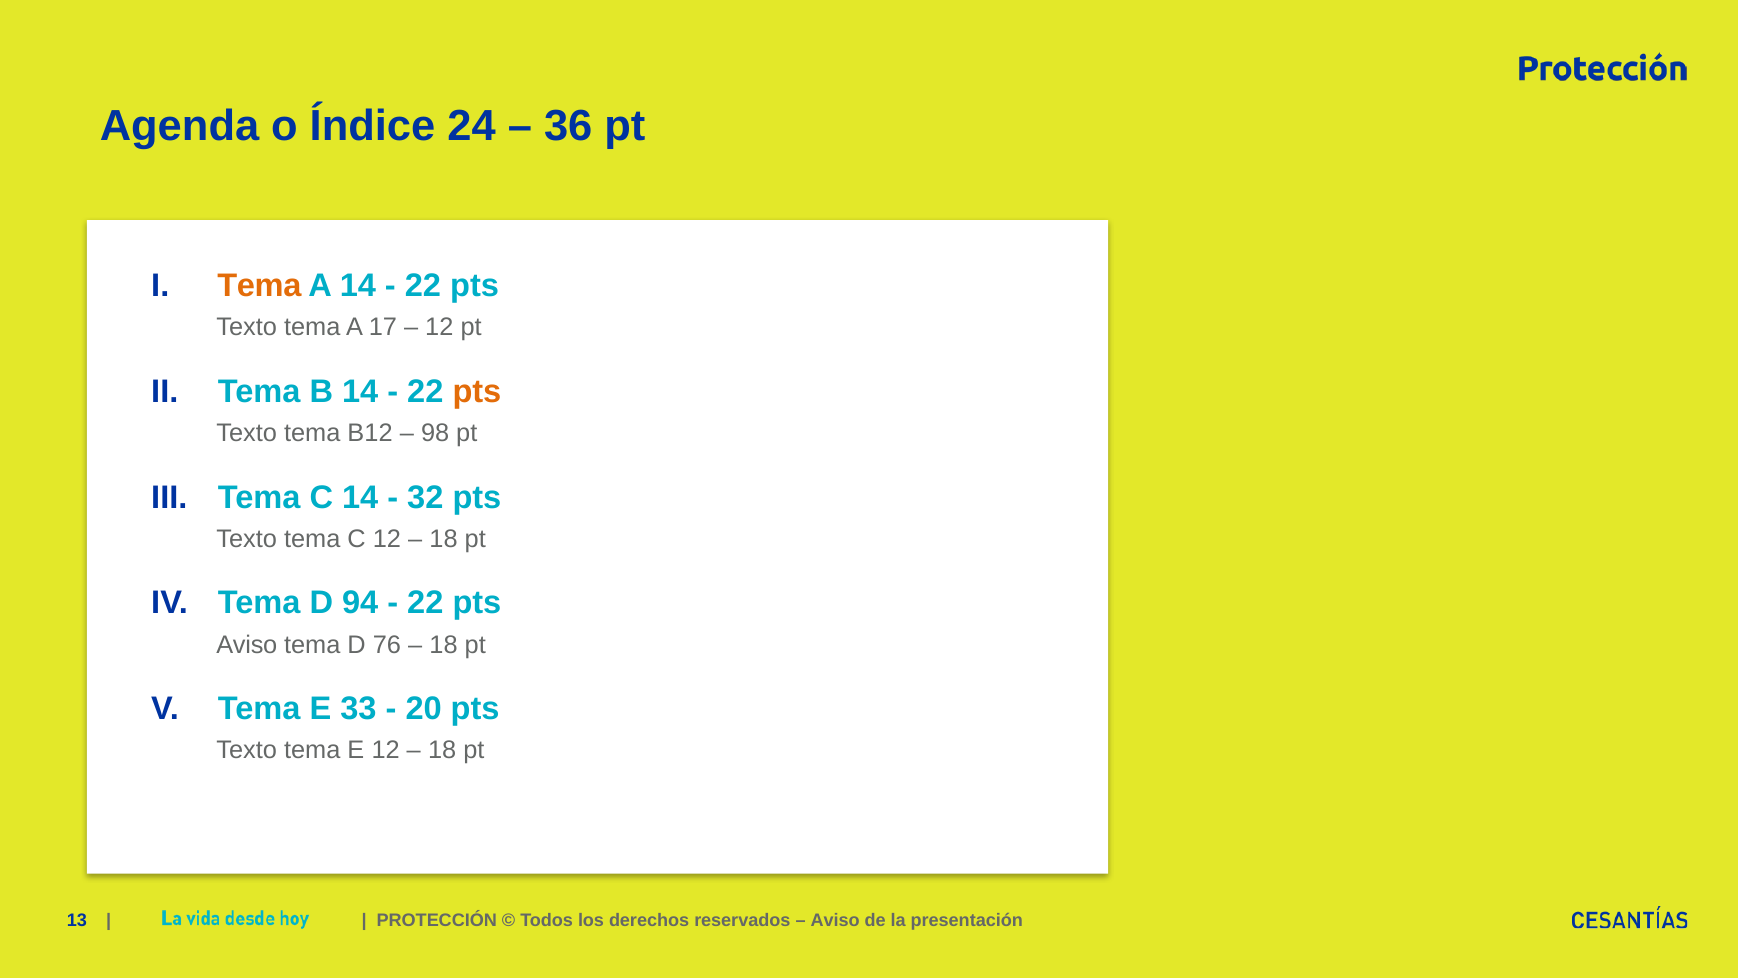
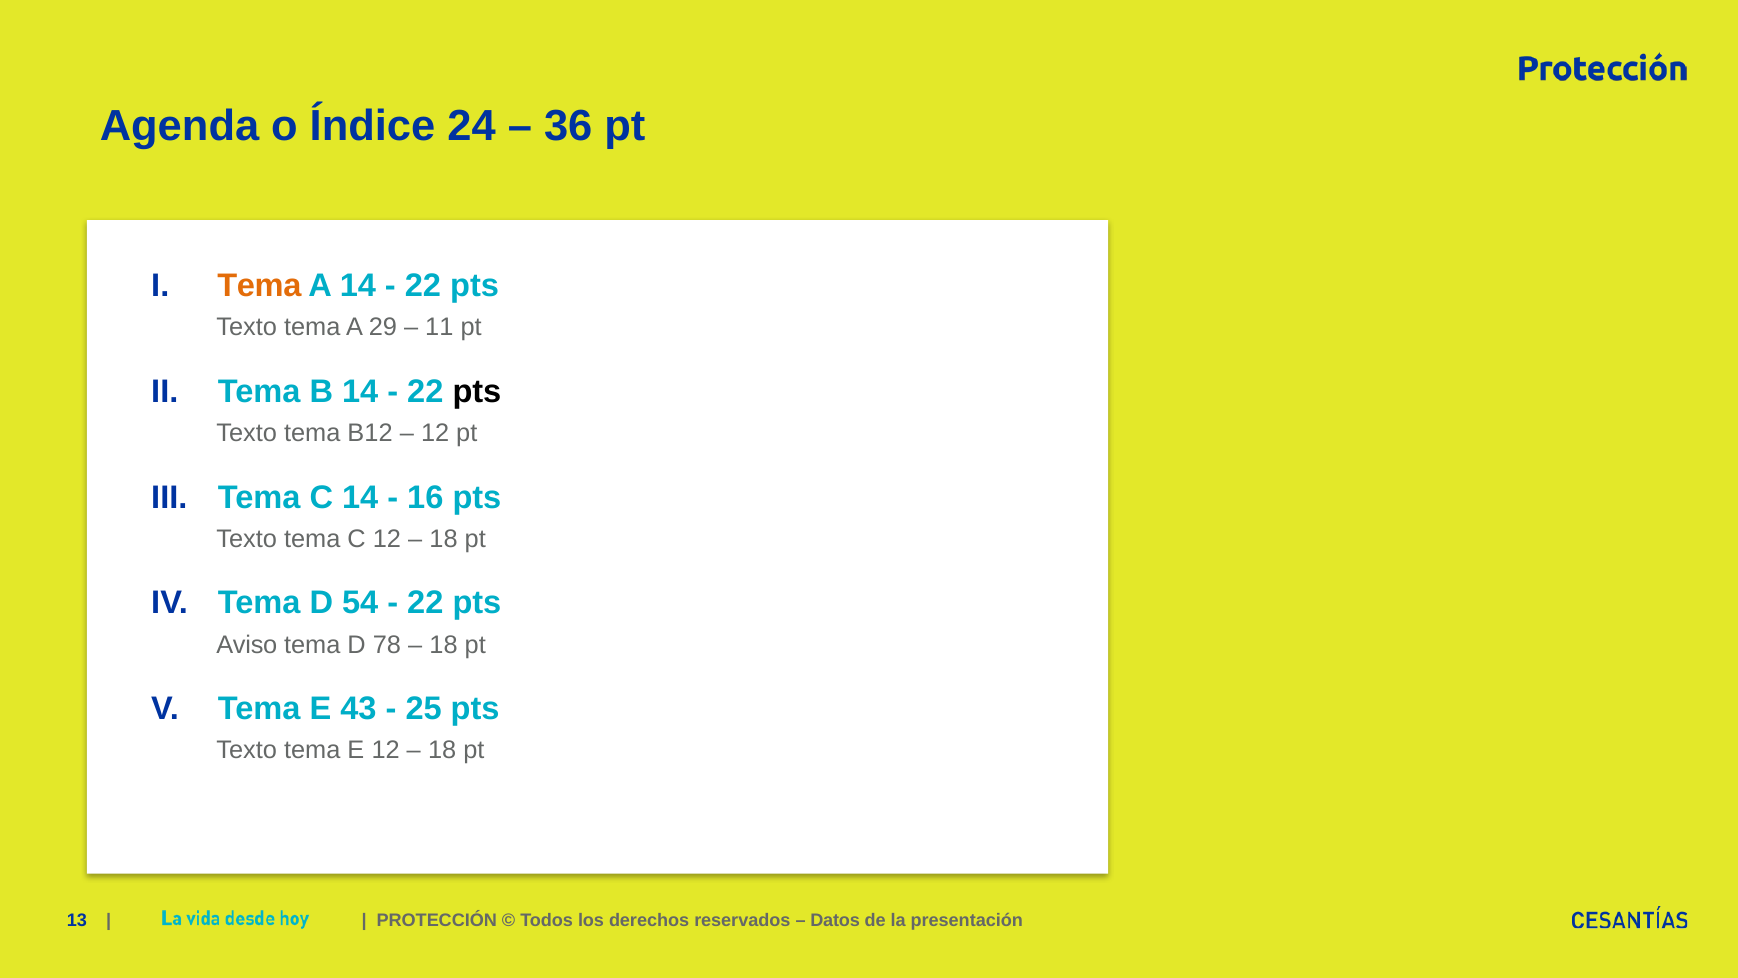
17: 17 -> 29
12 at (439, 327): 12 -> 11
pts at (477, 391) colour: orange -> black
98 at (435, 433): 98 -> 12
32: 32 -> 16
94: 94 -> 54
76: 76 -> 78
33: 33 -> 43
20: 20 -> 25
Aviso at (835, 920): Aviso -> Datos
